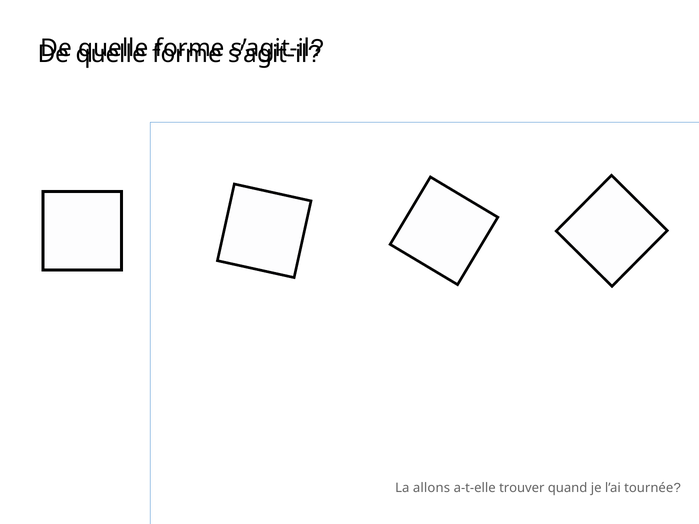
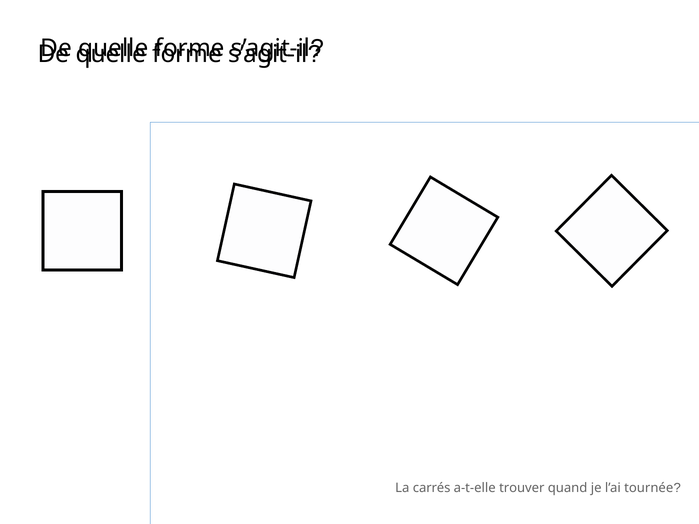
allons: allons -> carrés
